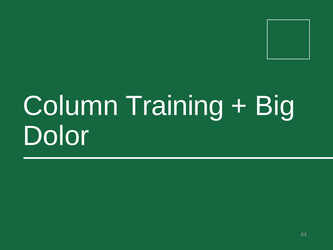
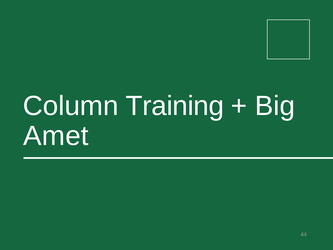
Dolor: Dolor -> Amet
